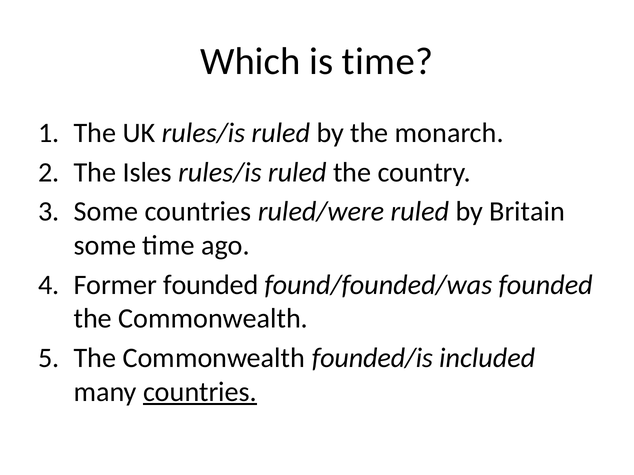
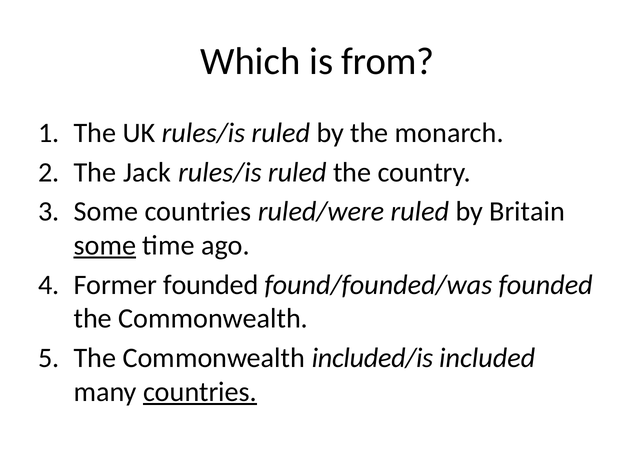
is time: time -> from
Isles: Isles -> Jack
some at (105, 246) underline: none -> present
founded/is: founded/is -> included/is
